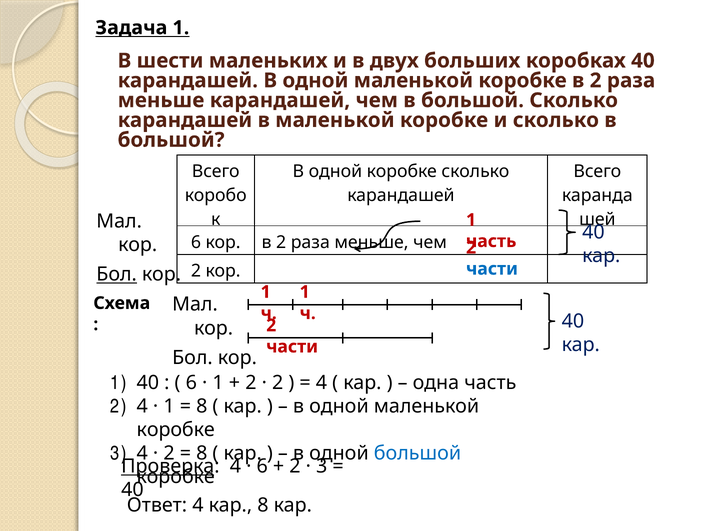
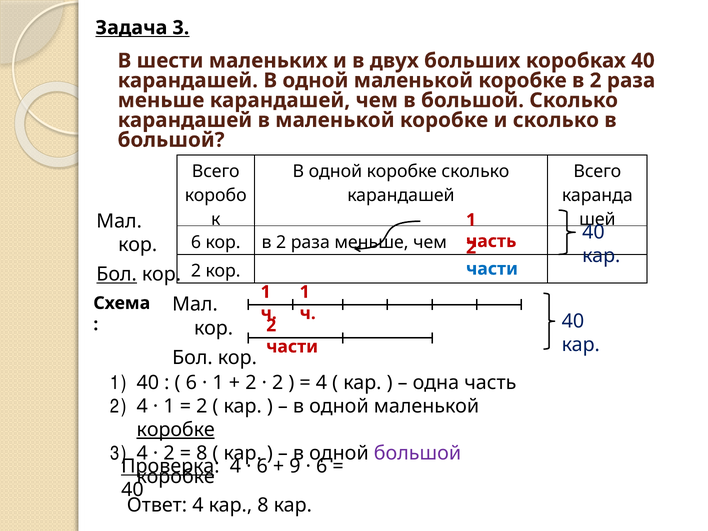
Задача 1: 1 -> 3
8 at (202, 406): 8 -> 2
коробке at (176, 430) underline: none -> present
большой at (417, 453) colour: blue -> purple
2 at (295, 466): 2 -> 9
3 at (322, 466): 3 -> 6
